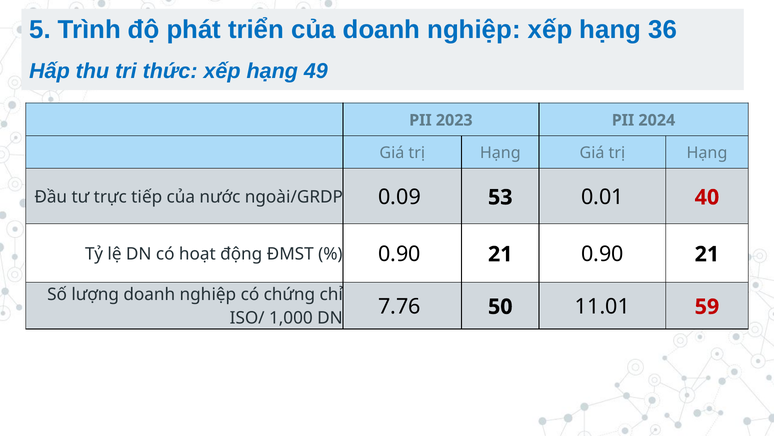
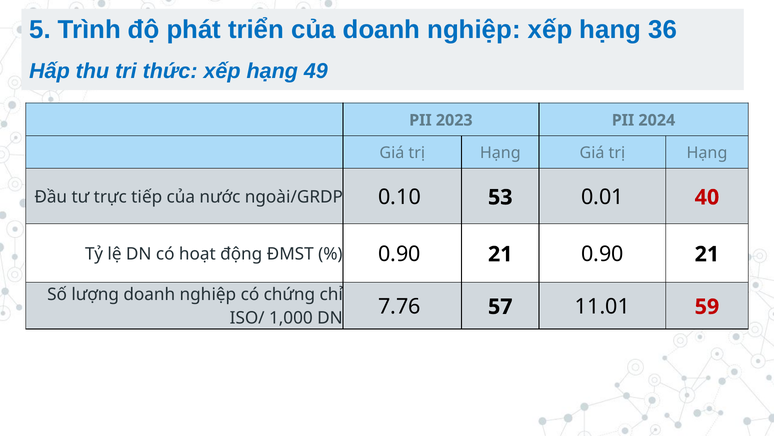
0.09: 0.09 -> 0.10
50: 50 -> 57
